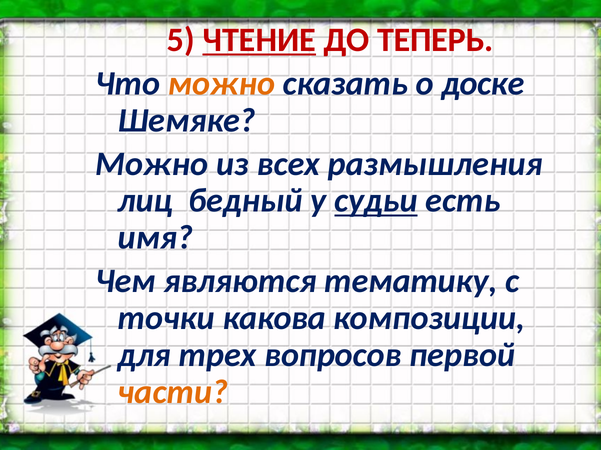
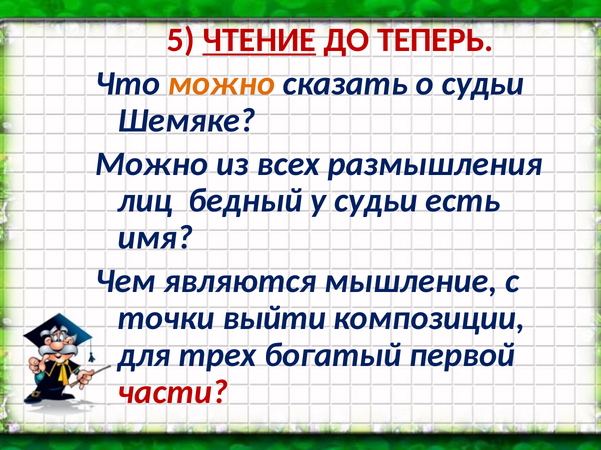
о доске: доске -> судьи
судьи at (376, 201) underline: present -> none
тематику: тематику -> мышление
какова: какова -> выйти
вопросов: вопросов -> богатый
части colour: orange -> red
